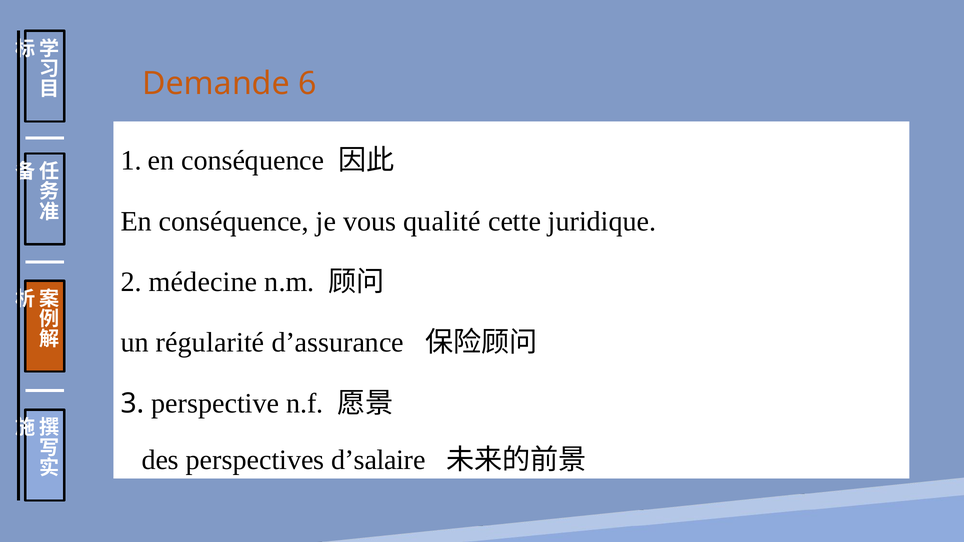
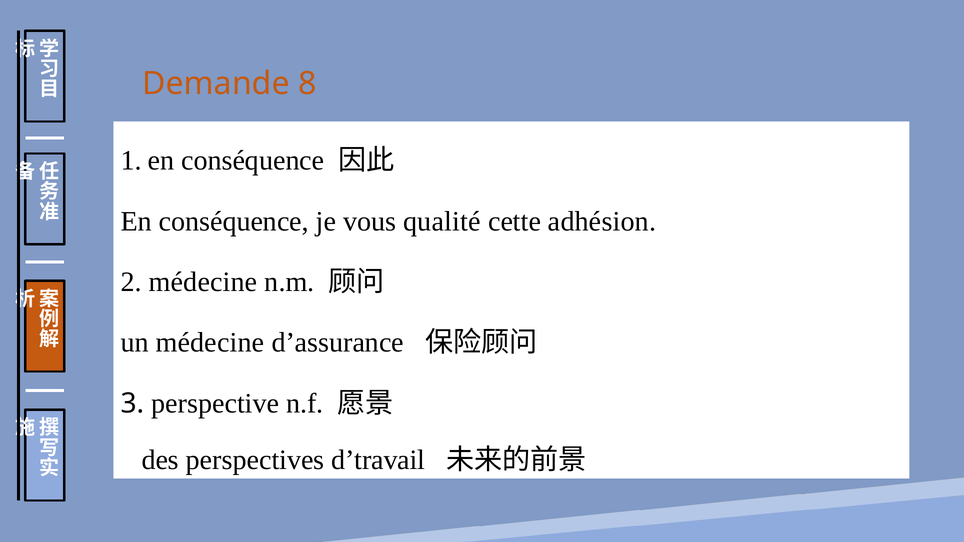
6: 6 -> 8
juridique: juridique -> adhésion
un régularité: régularité -> médecine
d’salaire: d’salaire -> d’travail
